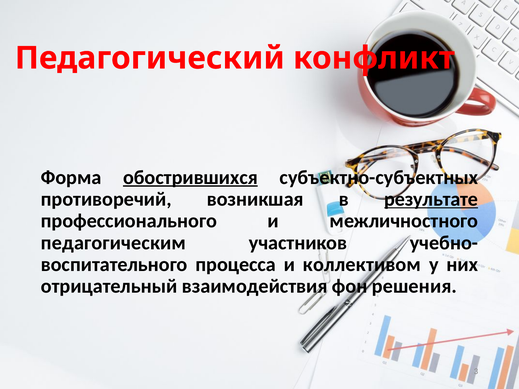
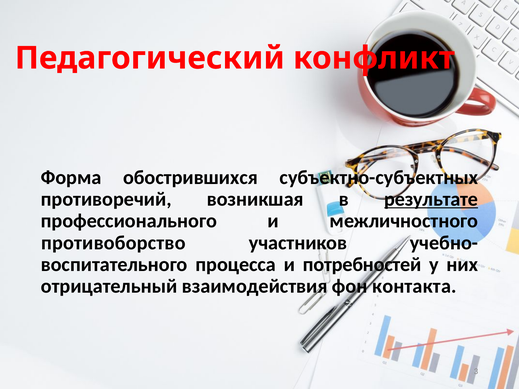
обострившихся underline: present -> none
педагогическим: педагогическим -> противоборство
коллективом: коллективом -> потребностей
решения: решения -> контакта
